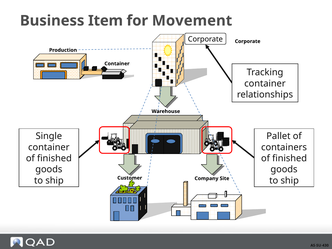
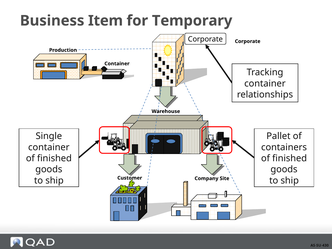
Movement: Movement -> Temporary
